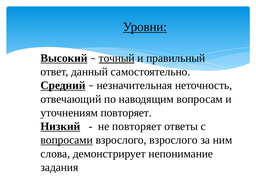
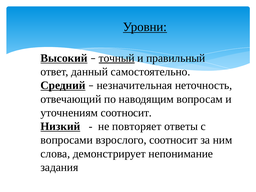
уточнениям повторяет: повторяет -> соотносит
вопросами underline: present -> none
взрослого взрослого: взрослого -> соотносит
